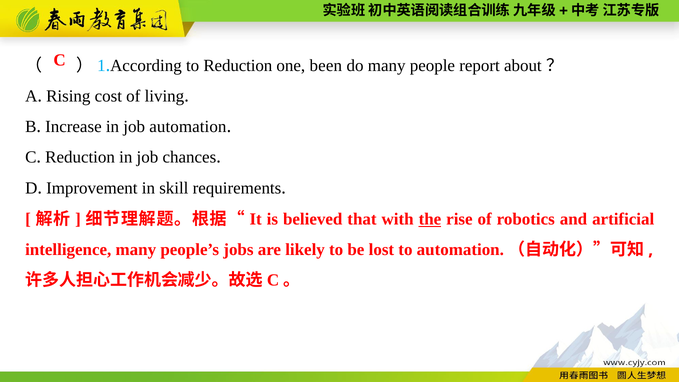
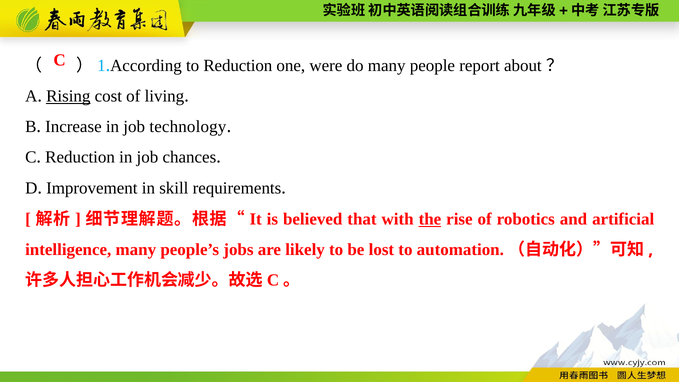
been: been -> were
Rising underline: none -> present
job automation: automation -> technology
